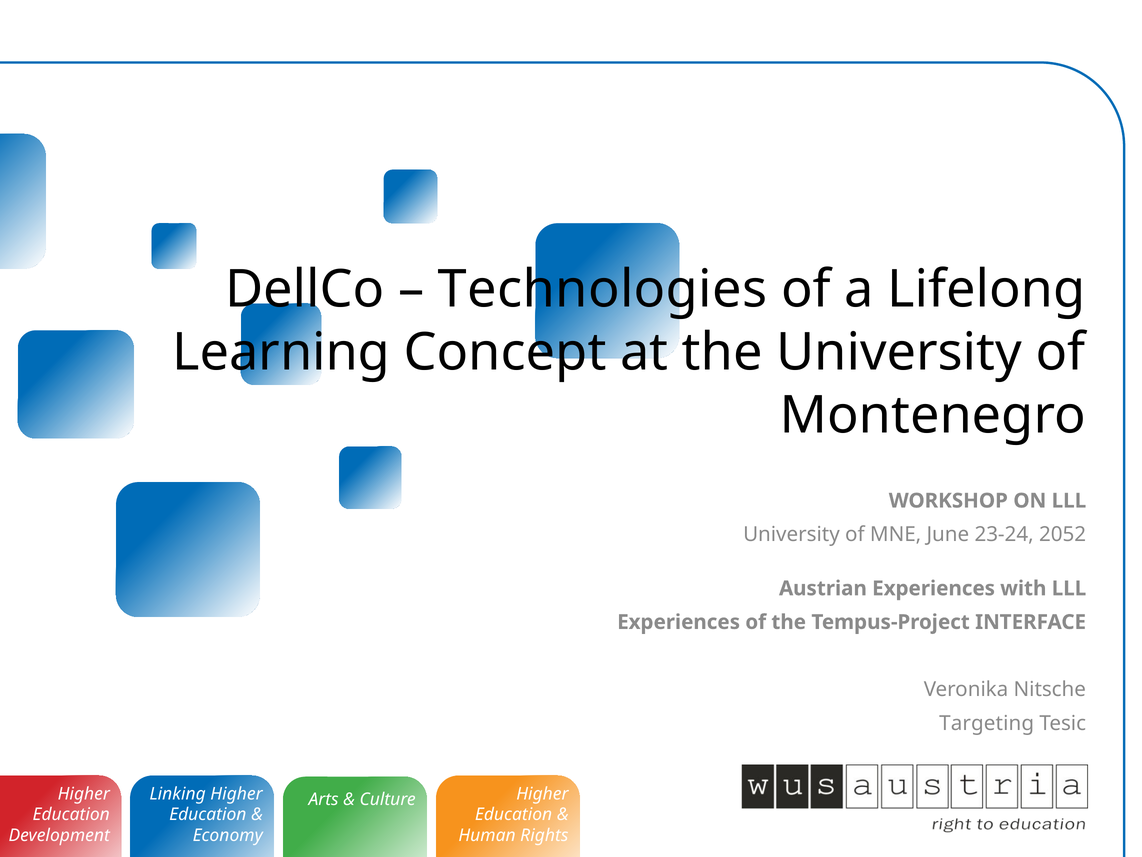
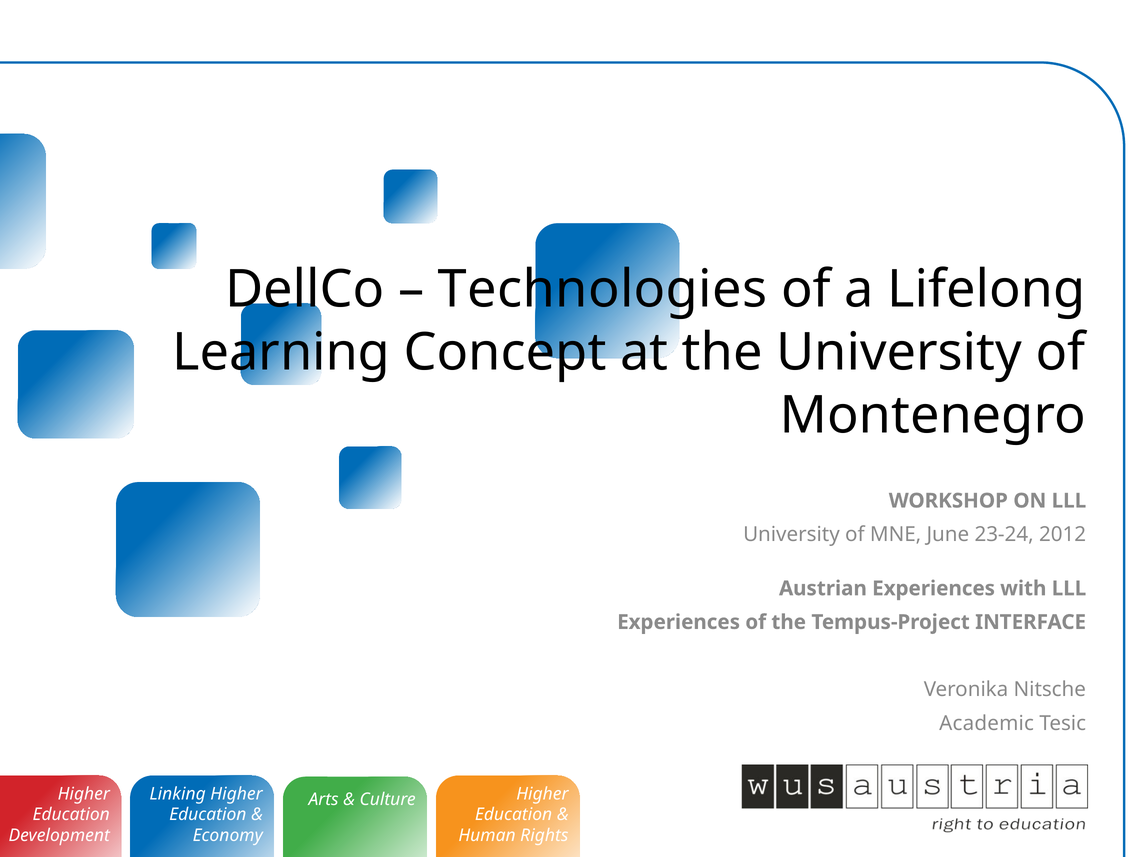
2052: 2052 -> 2012
Targeting: Targeting -> Academic
